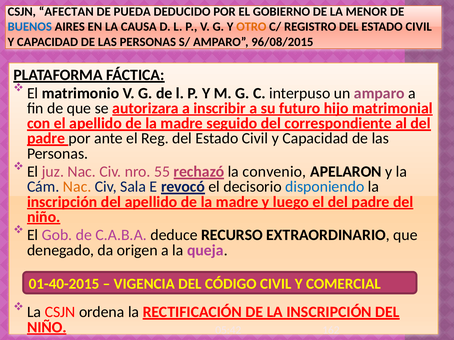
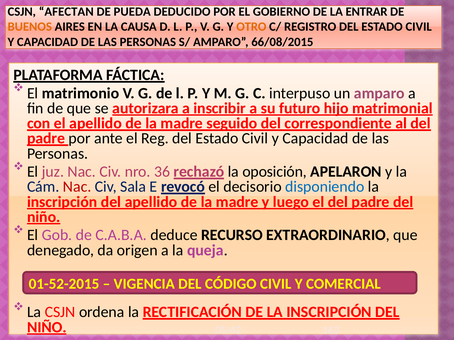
MENOR: MENOR -> ENTRAR
BUENOS colour: blue -> orange
96/08/2015: 96/08/2015 -> 66/08/2015
55: 55 -> 36
convenio: convenio -> oposición
Nac at (77, 187) colour: orange -> red
01-40-2015: 01-40-2015 -> 01-52-2015
